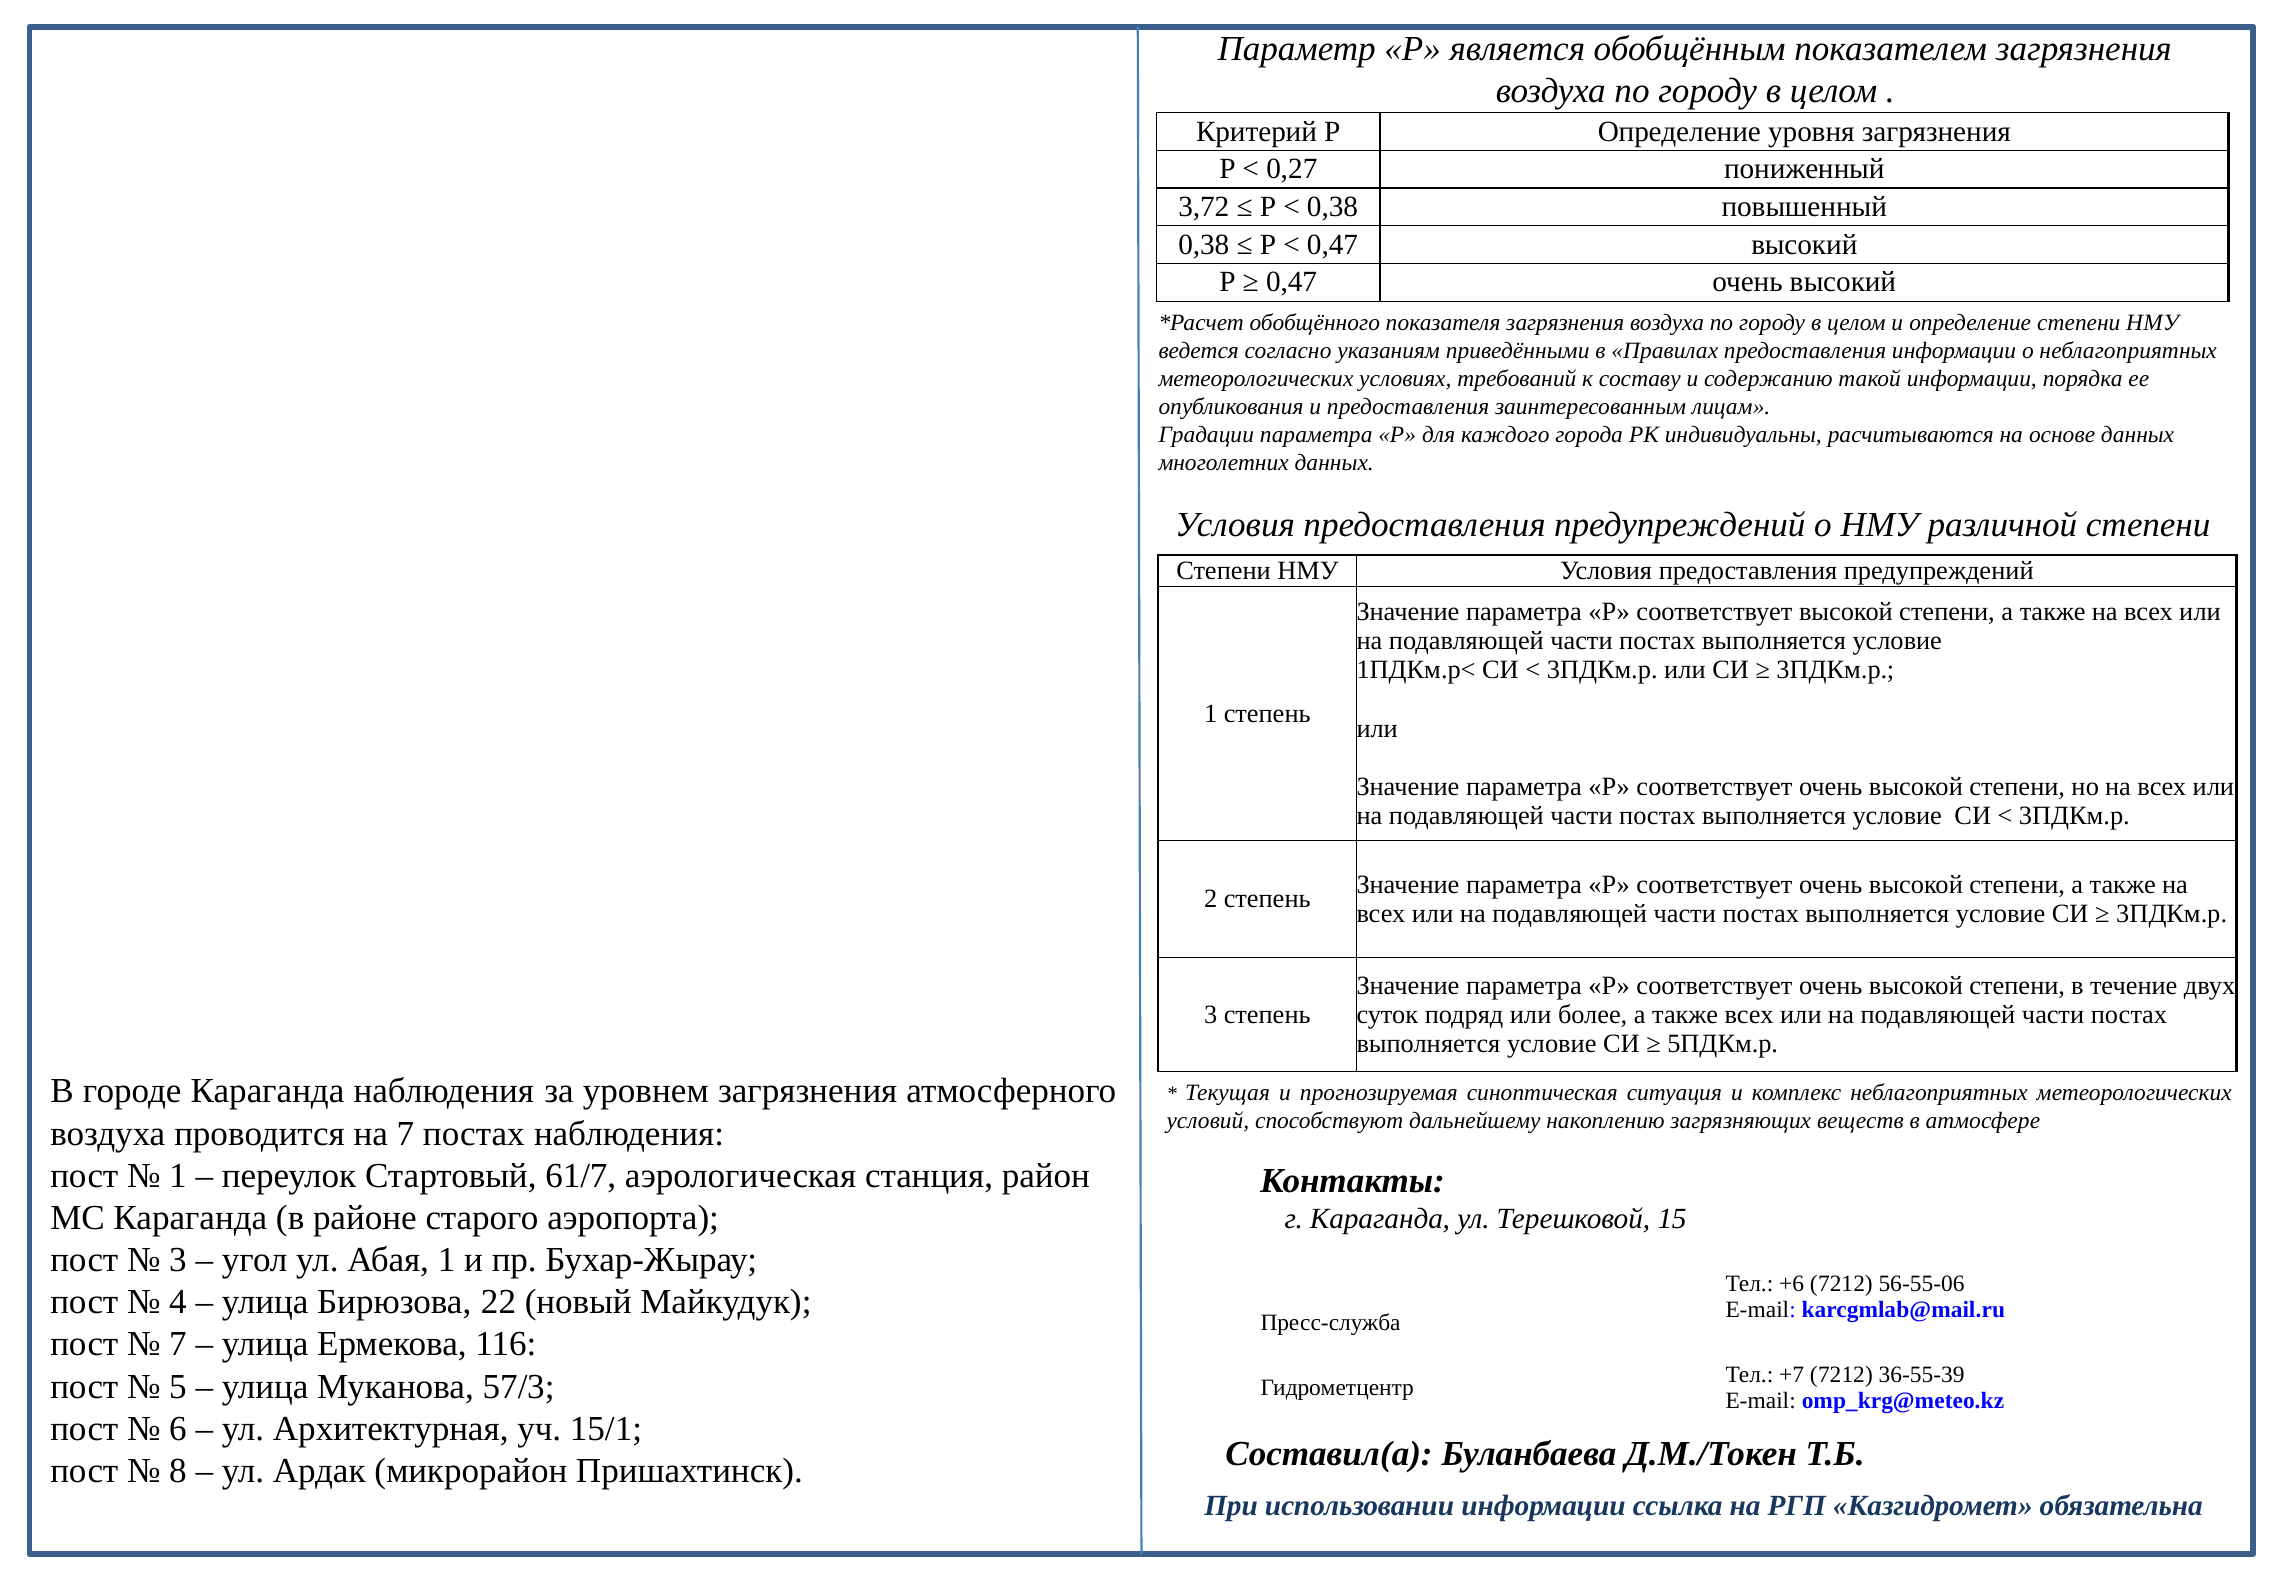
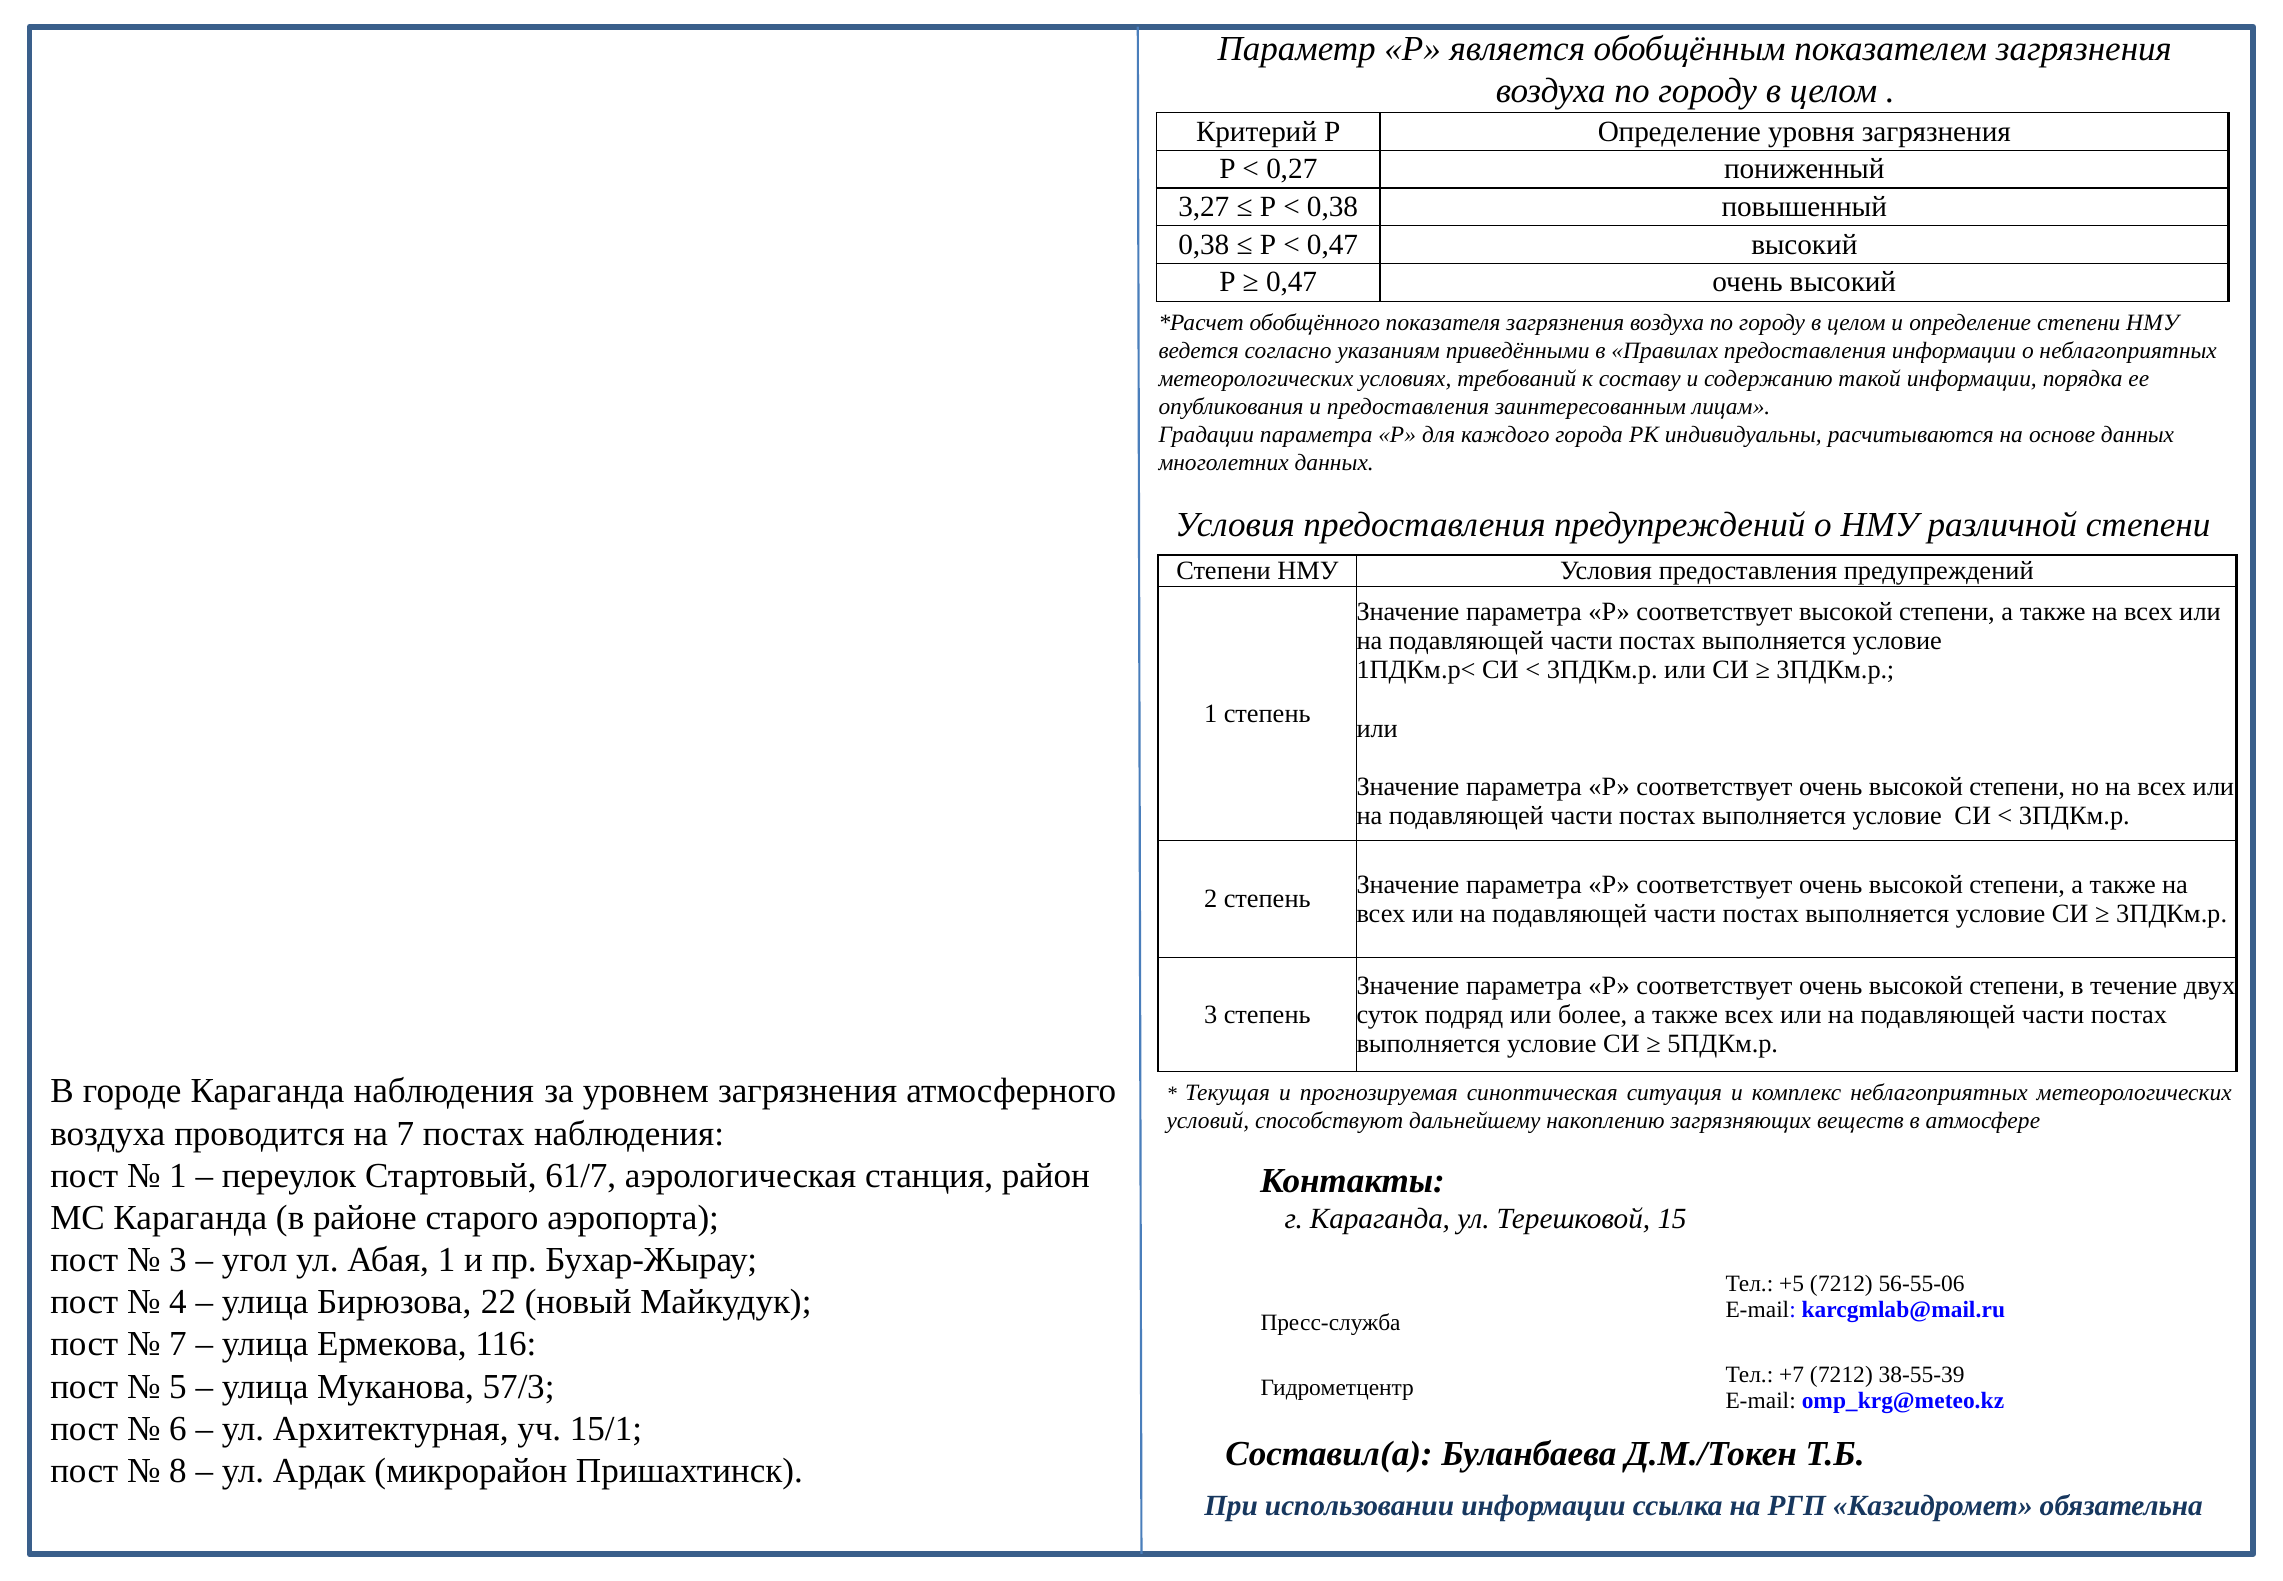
3,72: 3,72 -> 3,27
+6: +6 -> +5
36-55-39: 36-55-39 -> 38-55-39
